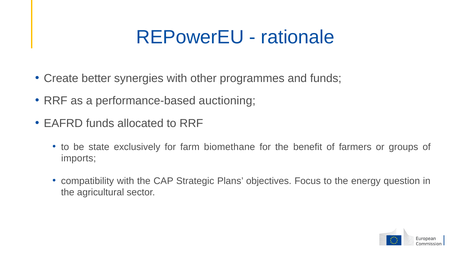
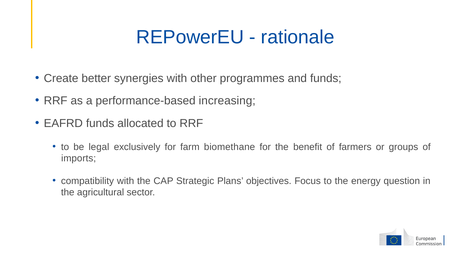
auctioning: auctioning -> increasing
state: state -> legal
